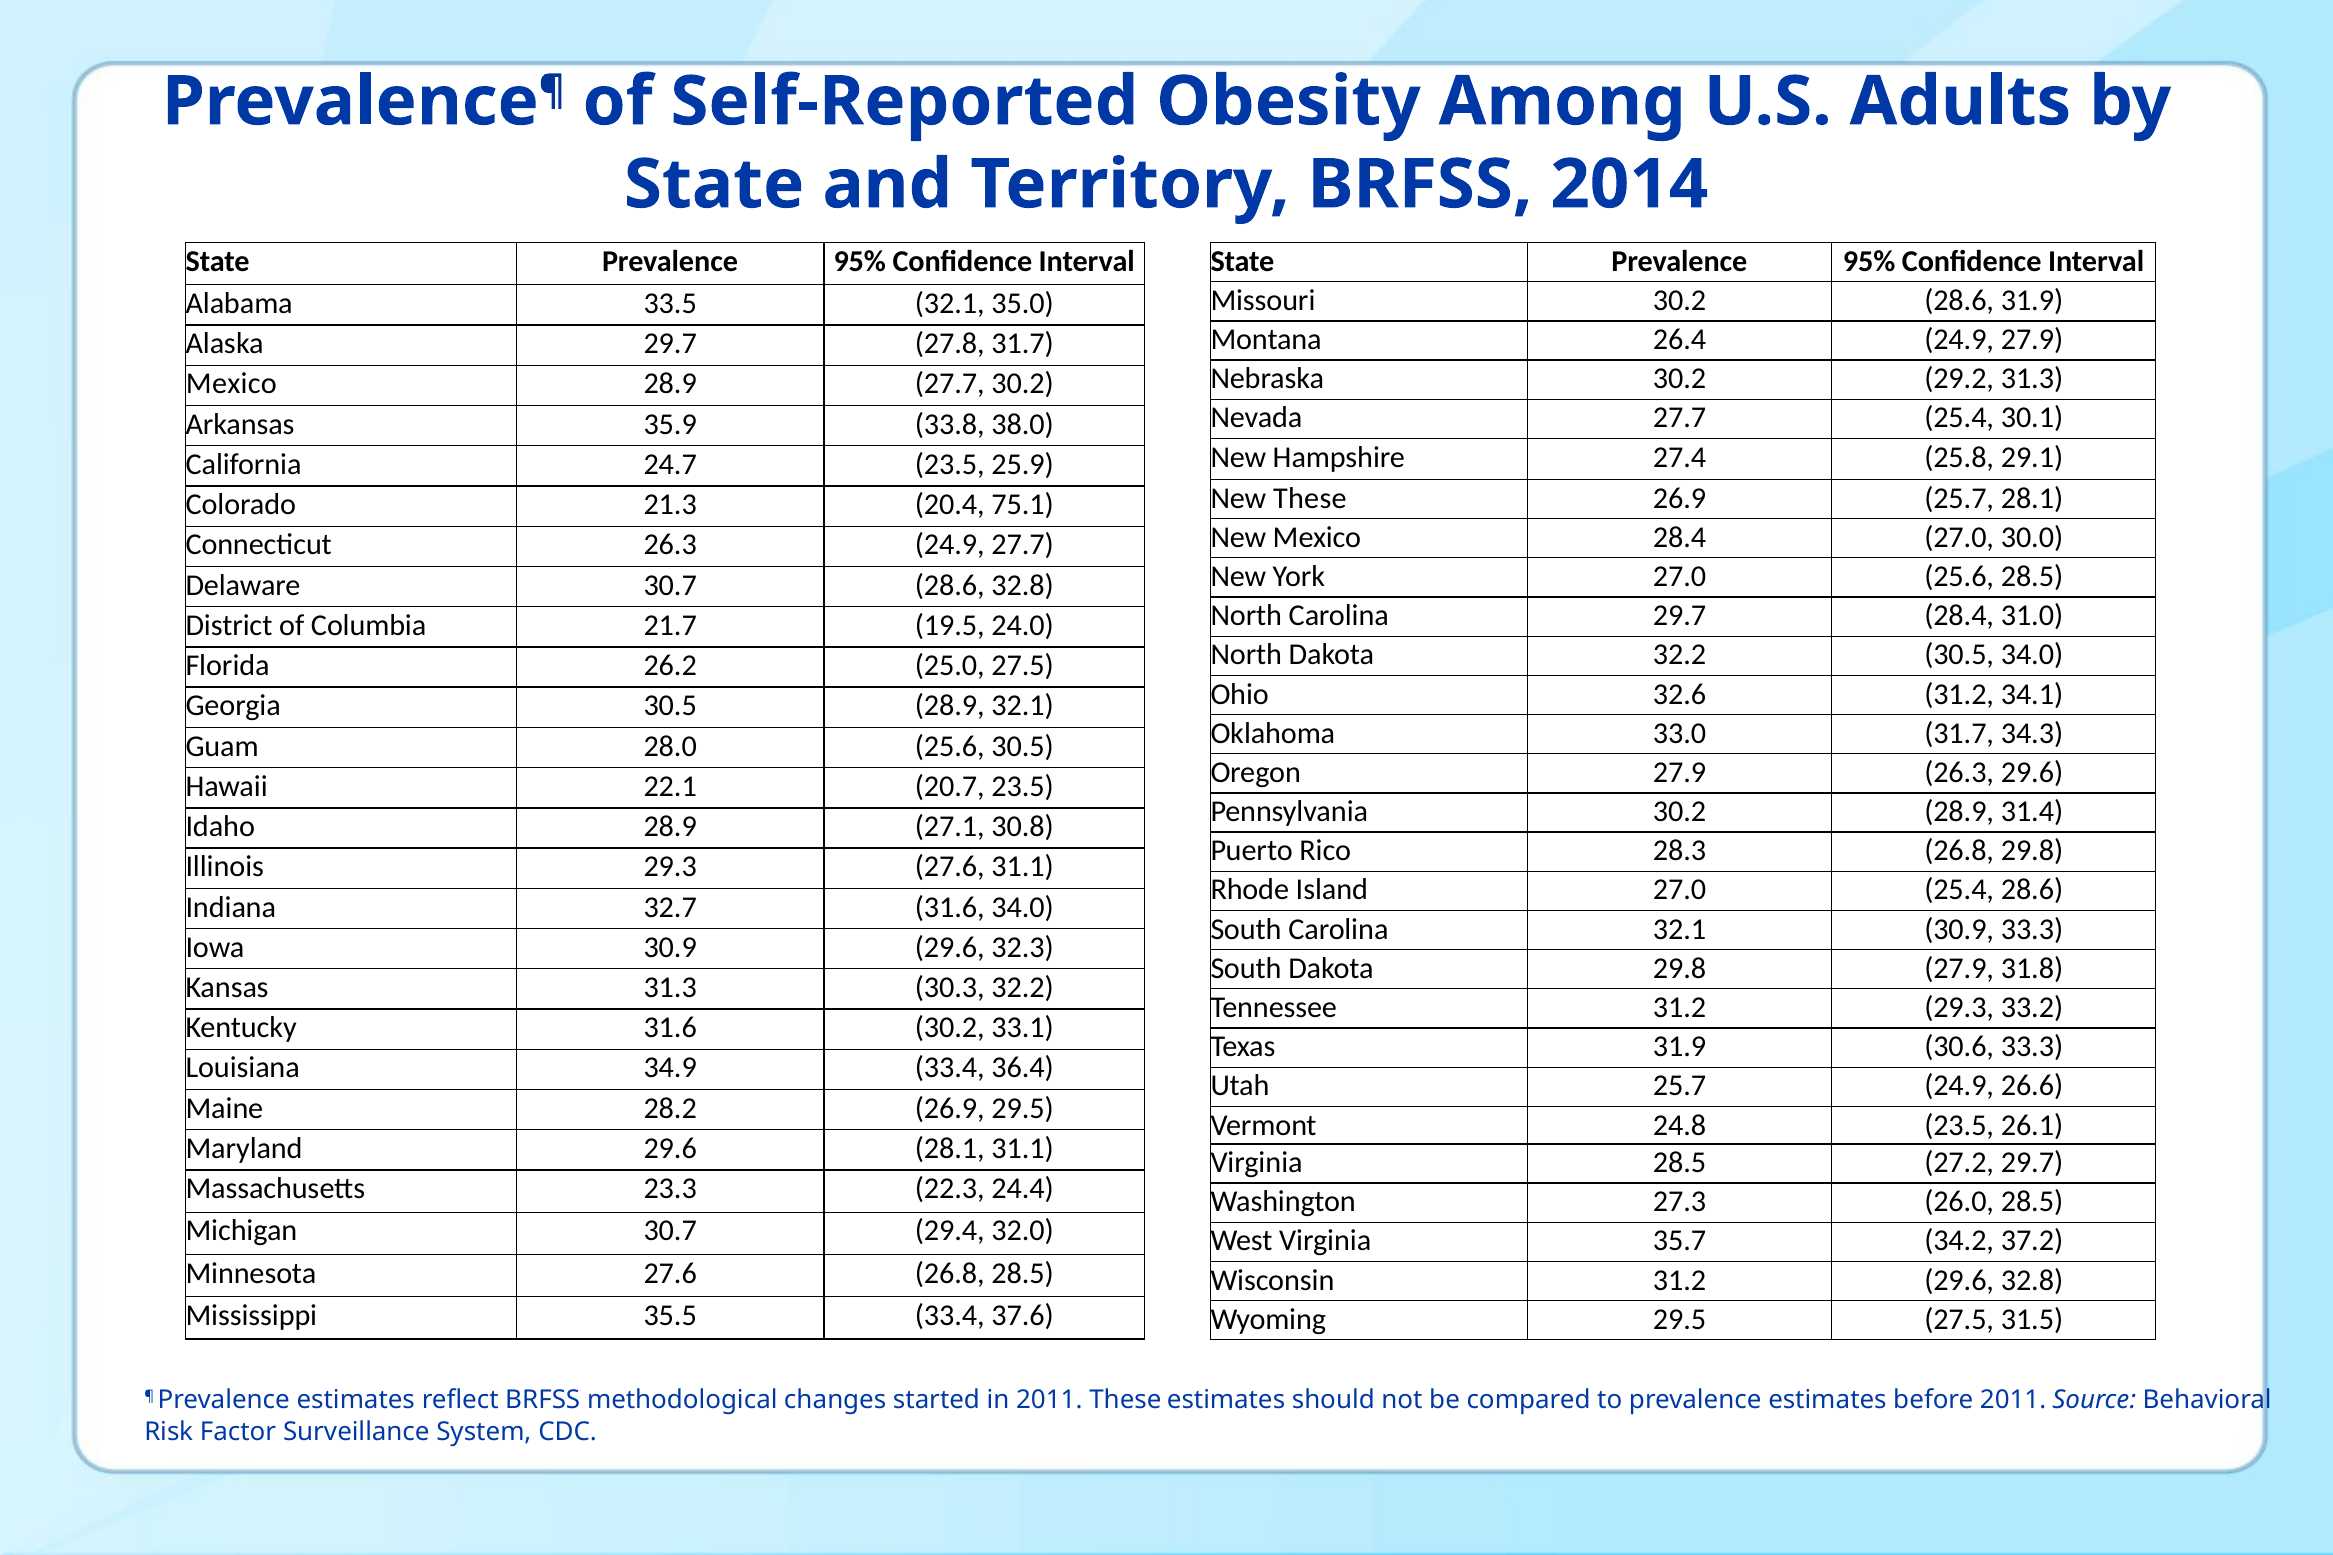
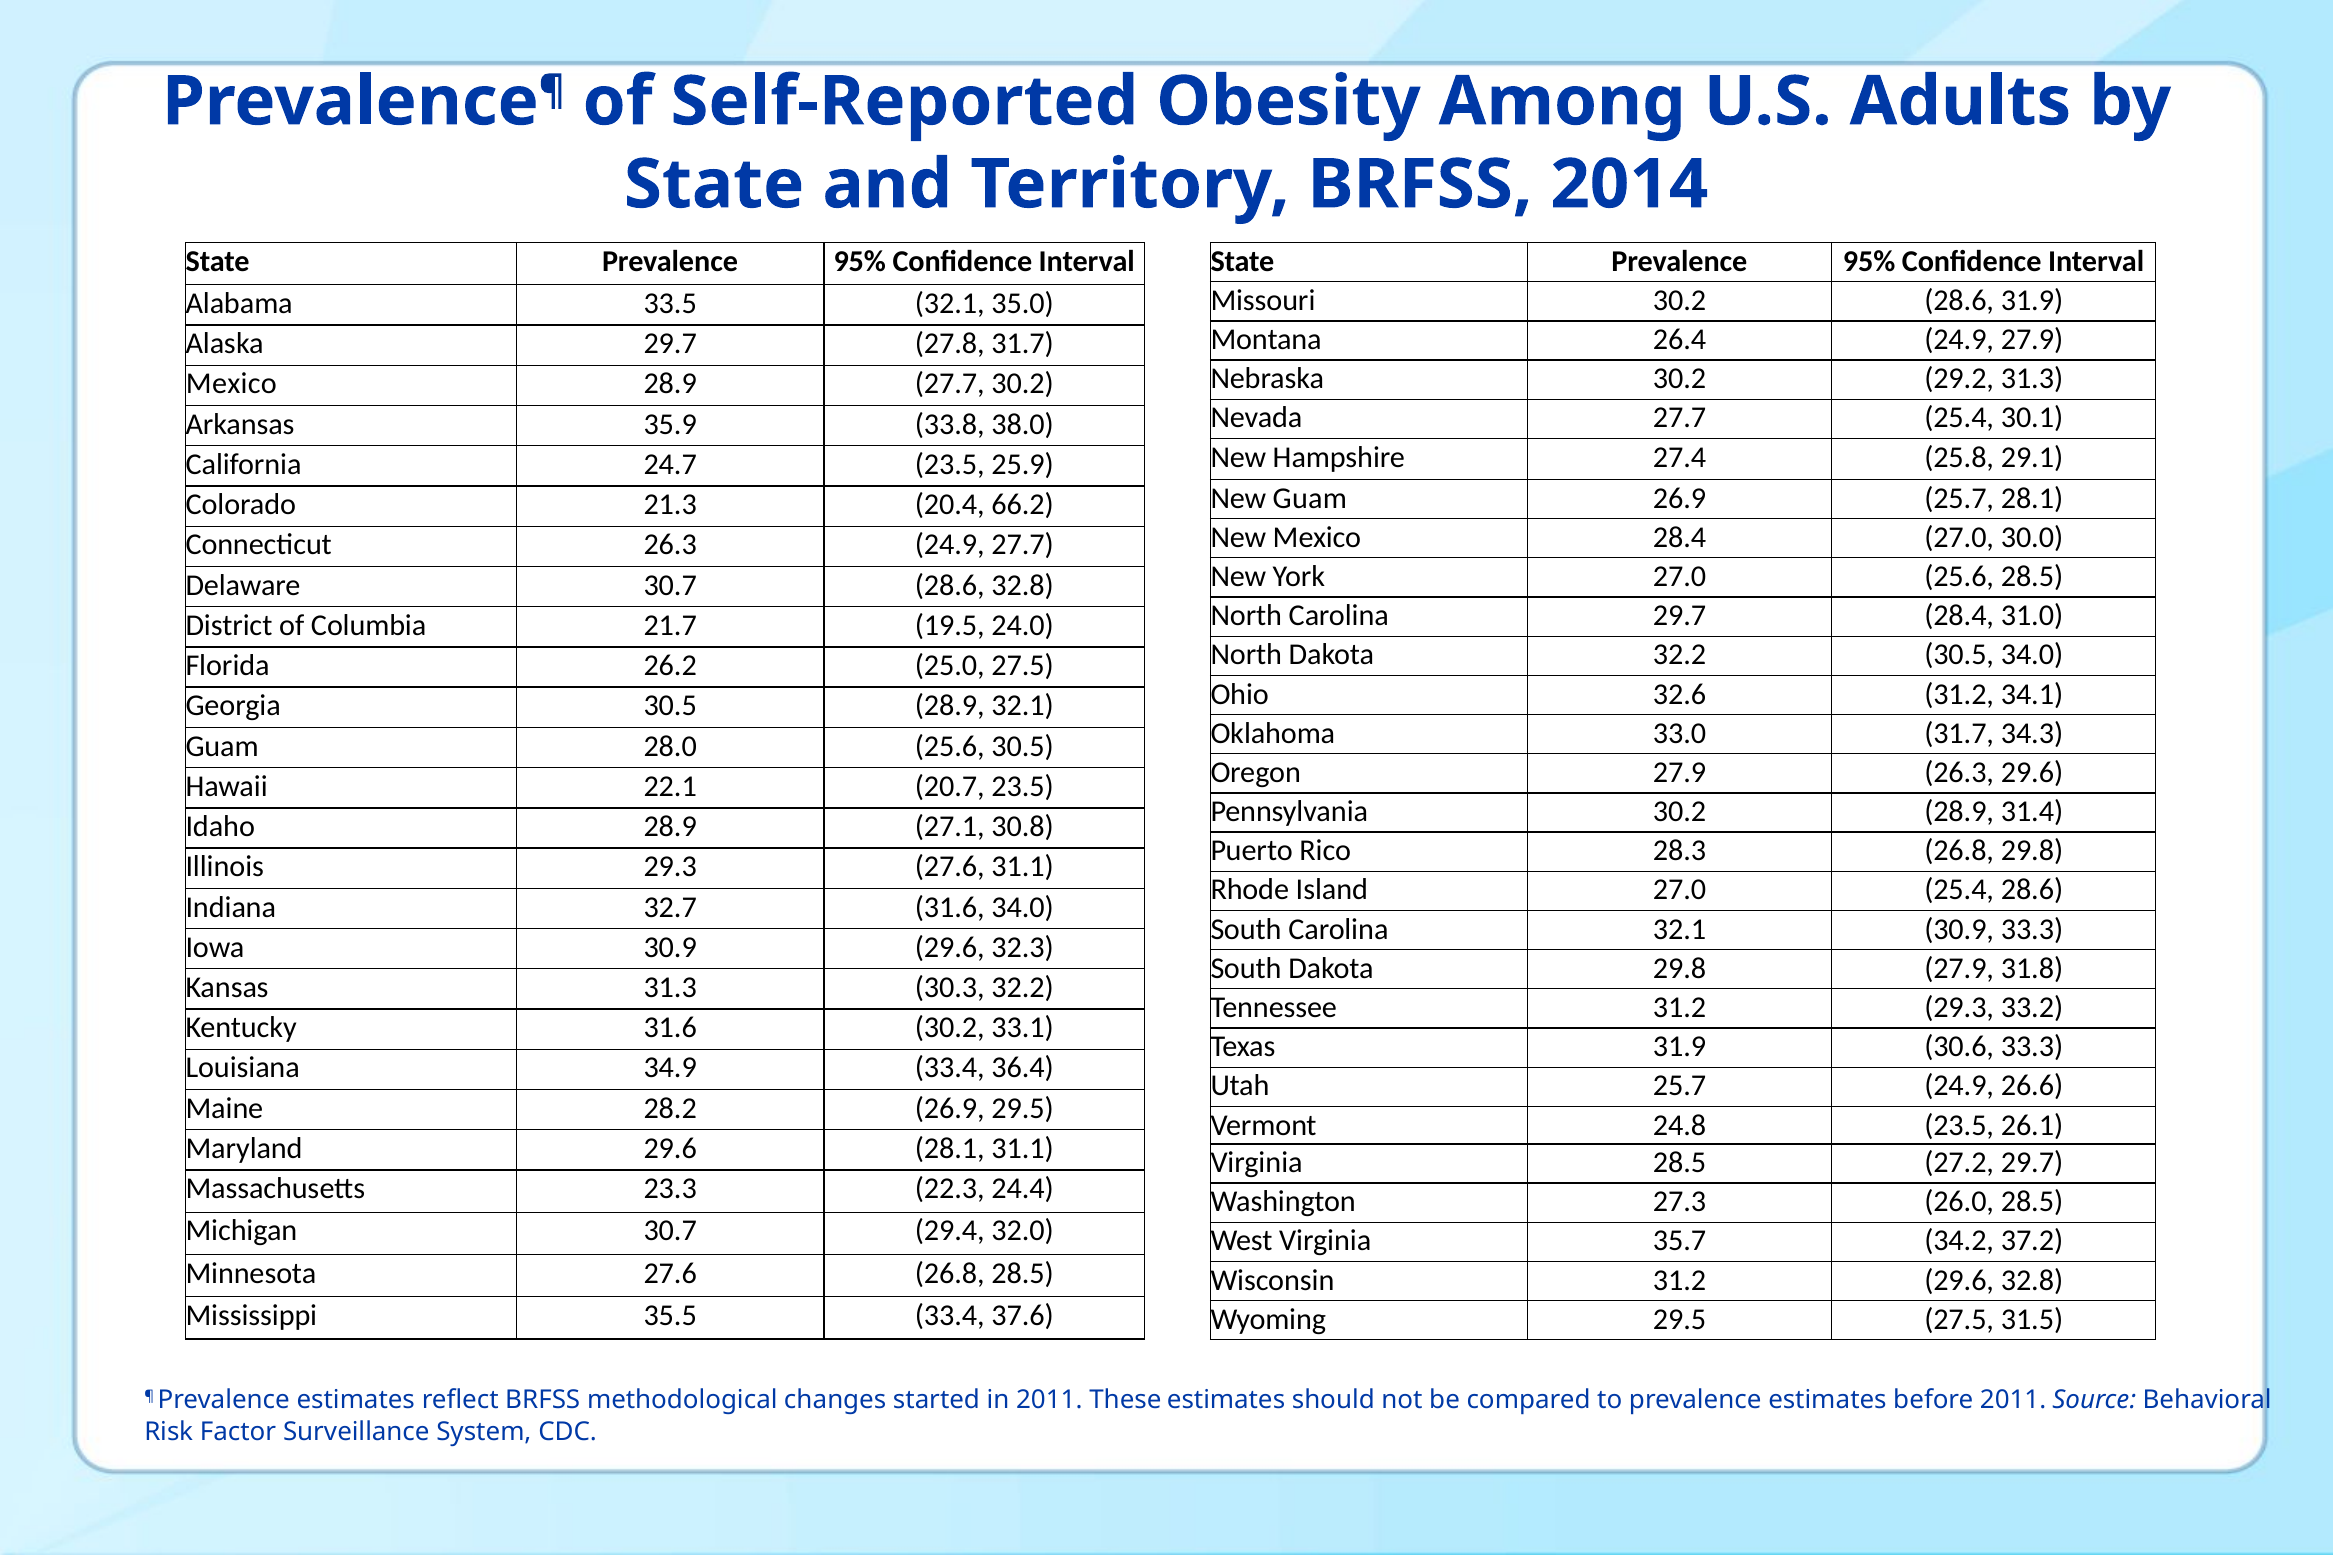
New These: These -> Guam
75.1: 75.1 -> 66.2
